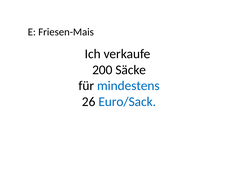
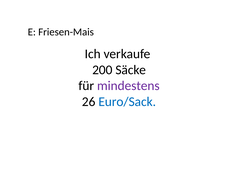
mindestens colour: blue -> purple
